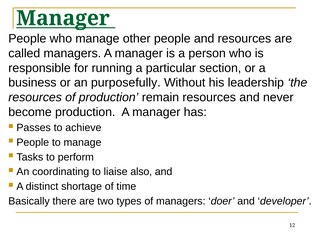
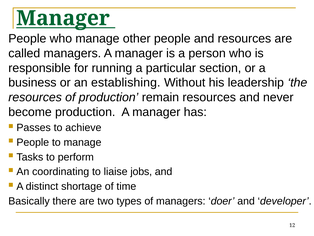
purposefully: purposefully -> establishing
also: also -> jobs
